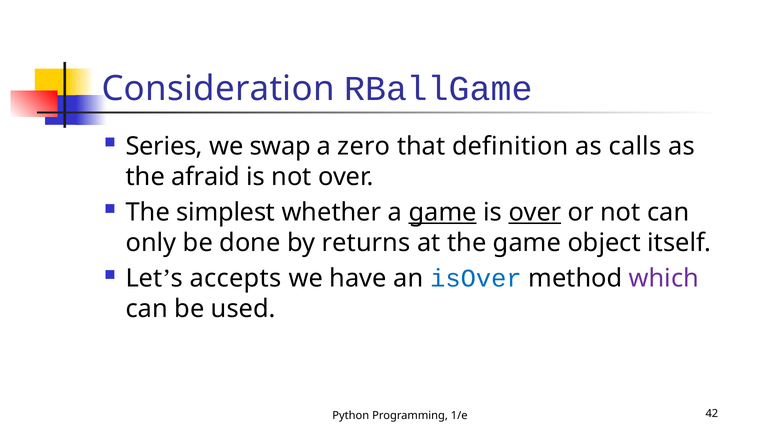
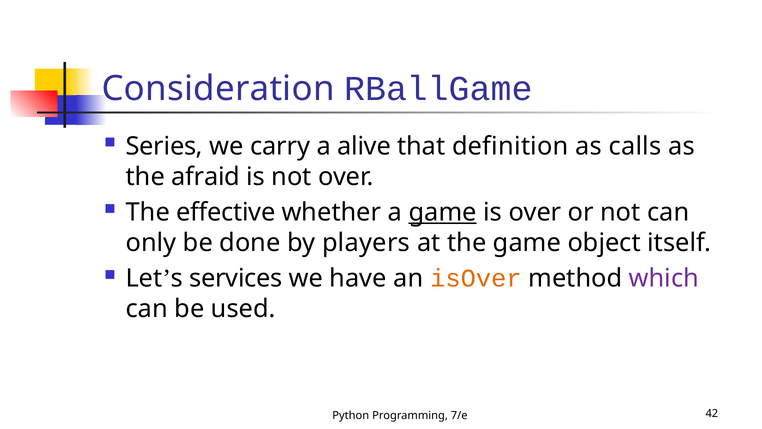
swap: swap -> carry
zero: zero -> alive
simplest: simplest -> effective
over at (535, 212) underline: present -> none
returns: returns -> players
accepts: accepts -> services
isOver colour: blue -> orange
1/e: 1/e -> 7/e
